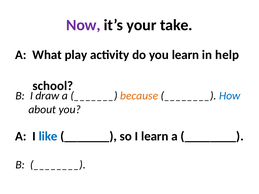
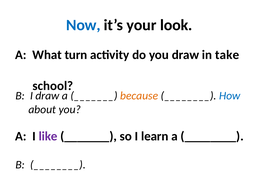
Now colour: purple -> blue
take: take -> look
play: play -> turn
you learn: learn -> draw
help: help -> take
like colour: blue -> purple
